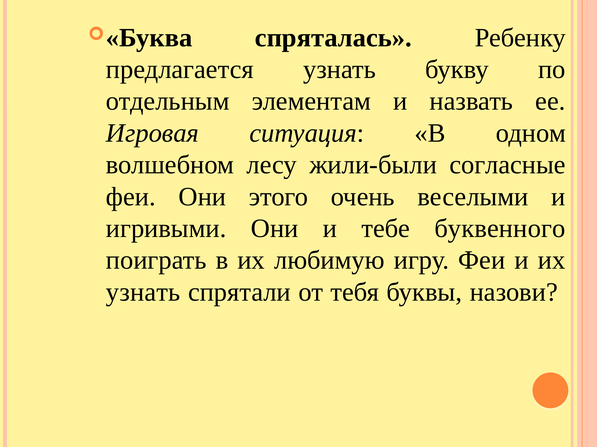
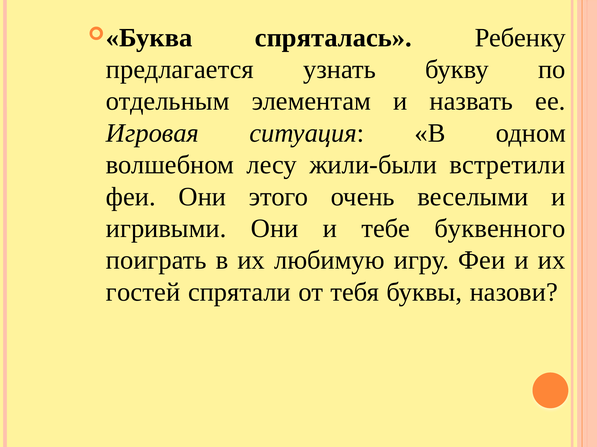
согласные: согласные -> встретили
узнать at (143, 292): узнать -> гостей
